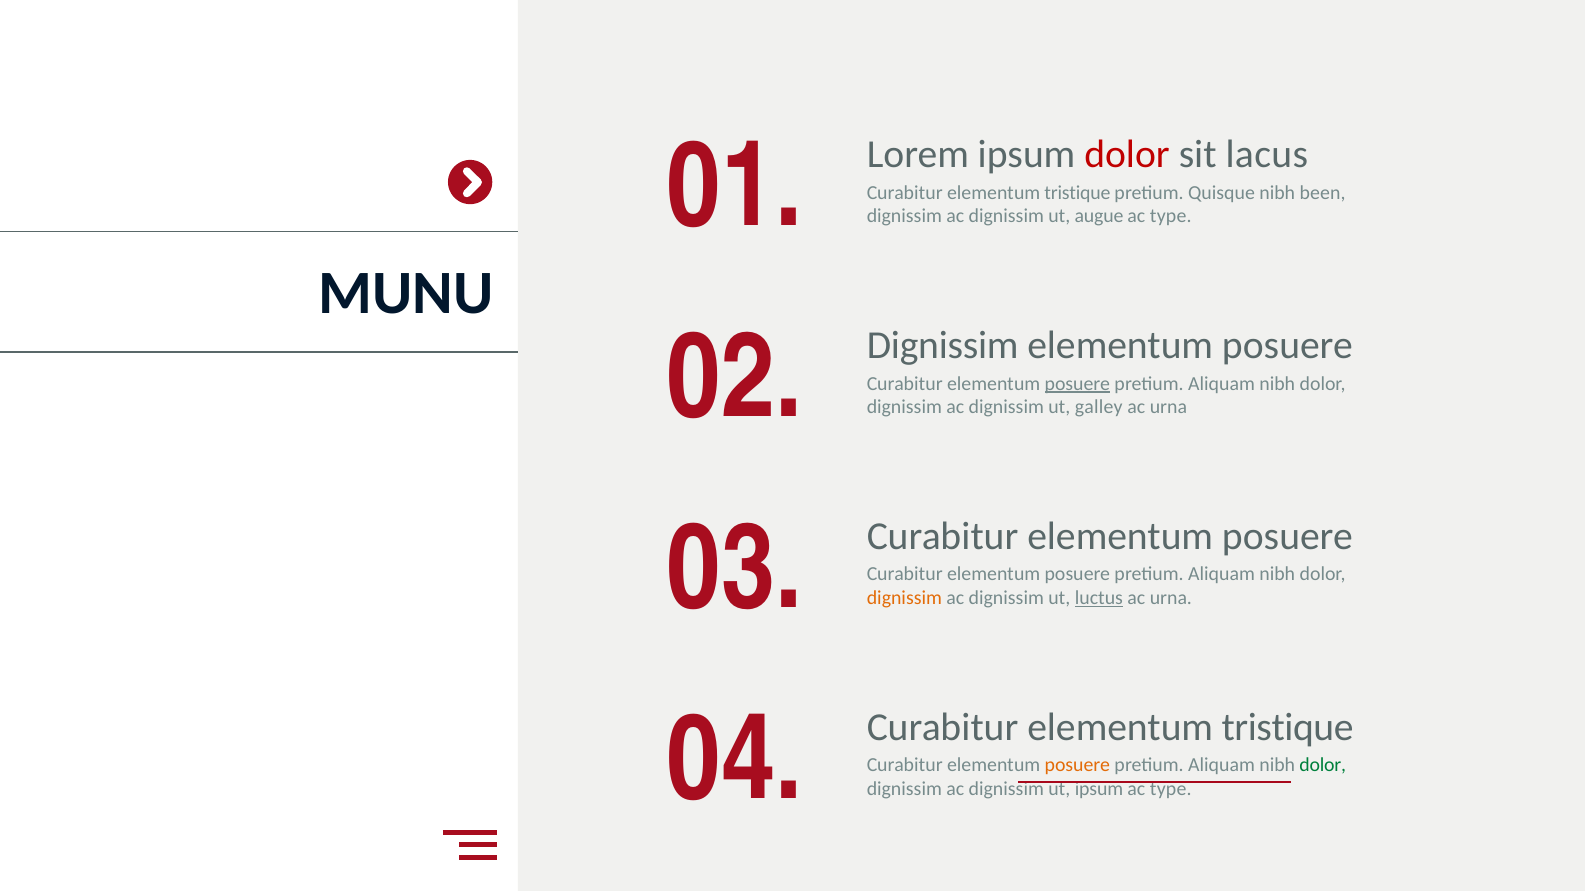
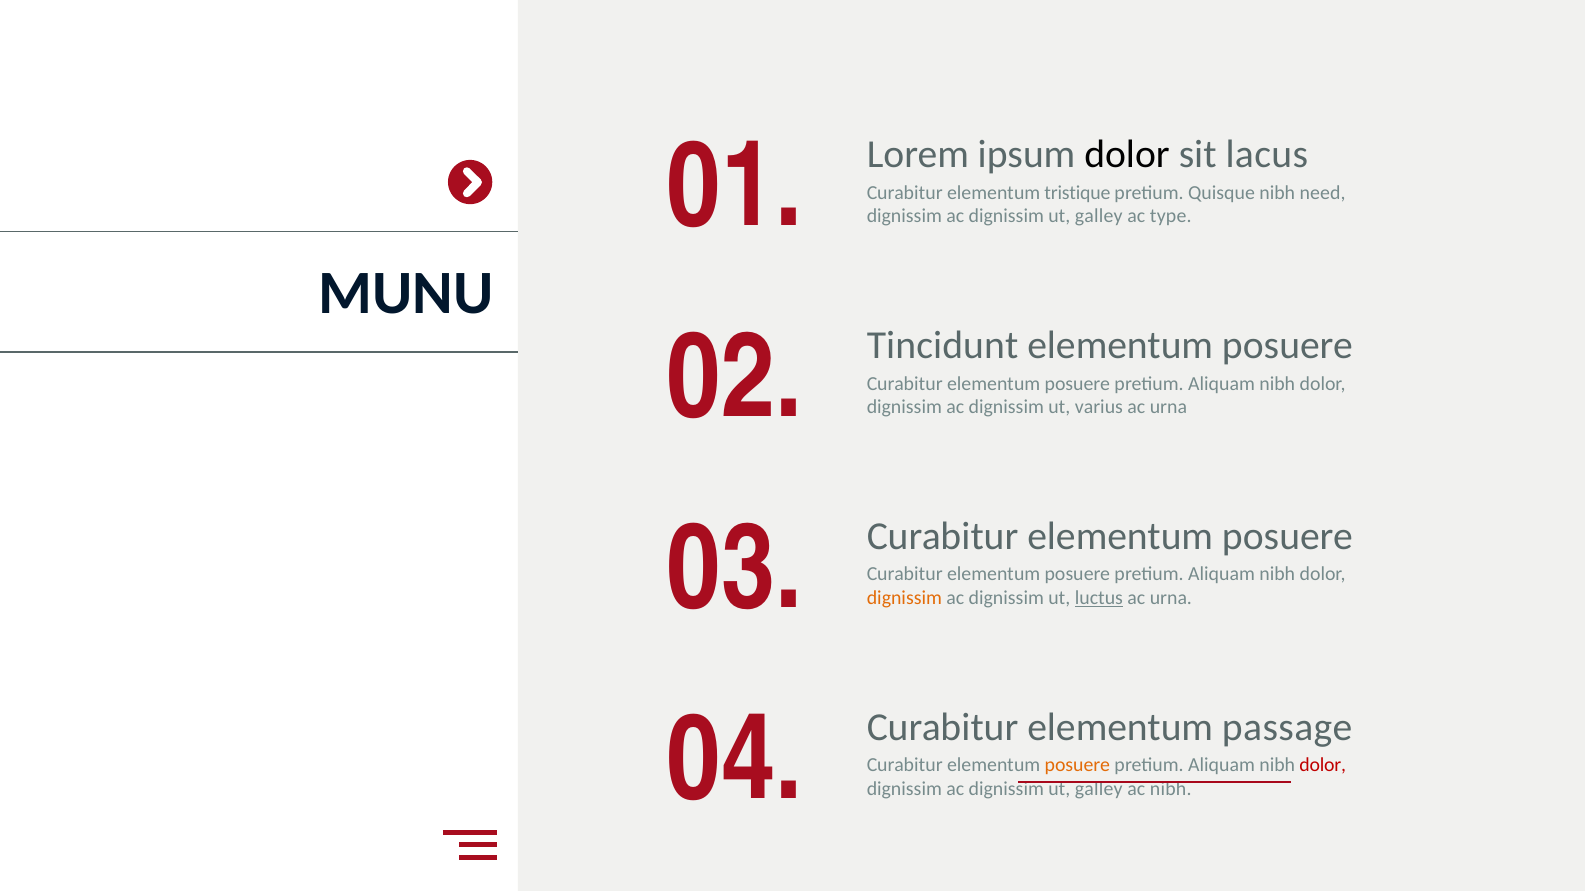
dolor at (1127, 155) colour: red -> black
been: been -> need
augue at (1099, 217): augue -> galley
Dignissim at (943, 346): Dignissim -> Tincidunt
posuere at (1077, 384) underline: present -> none
galley: galley -> varius
tristique at (1288, 728): tristique -> passage
dolor at (1323, 766) colour: green -> red
ipsum at (1099, 790): ipsum -> galley
type at (1171, 790): type -> nibh
